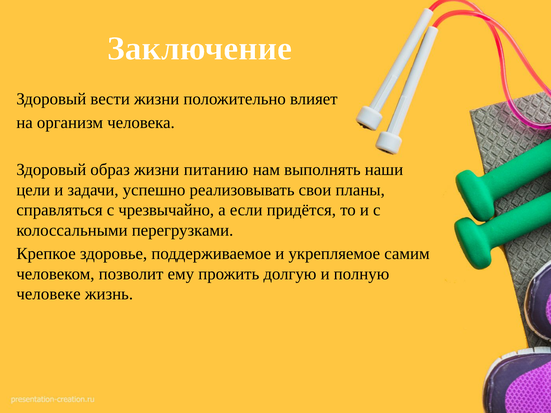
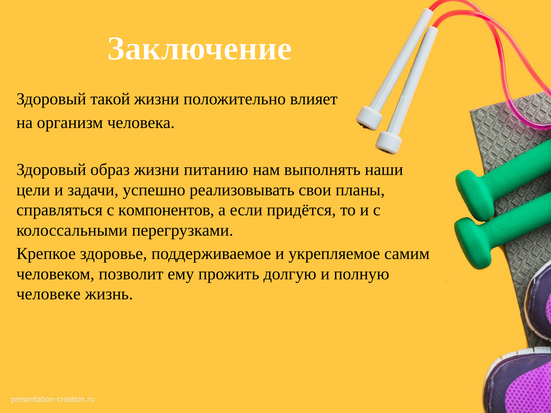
вести: вести -> такой
чрезвычайно: чрезвычайно -> компонентов
